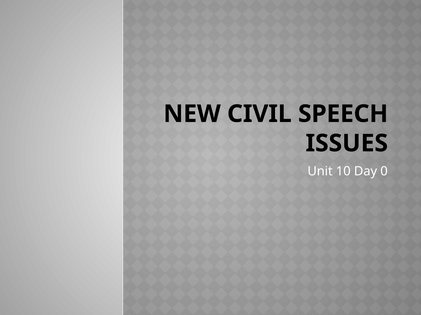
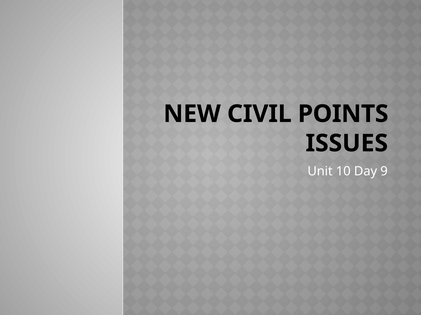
SPEECH: SPEECH -> POINTS
0: 0 -> 9
